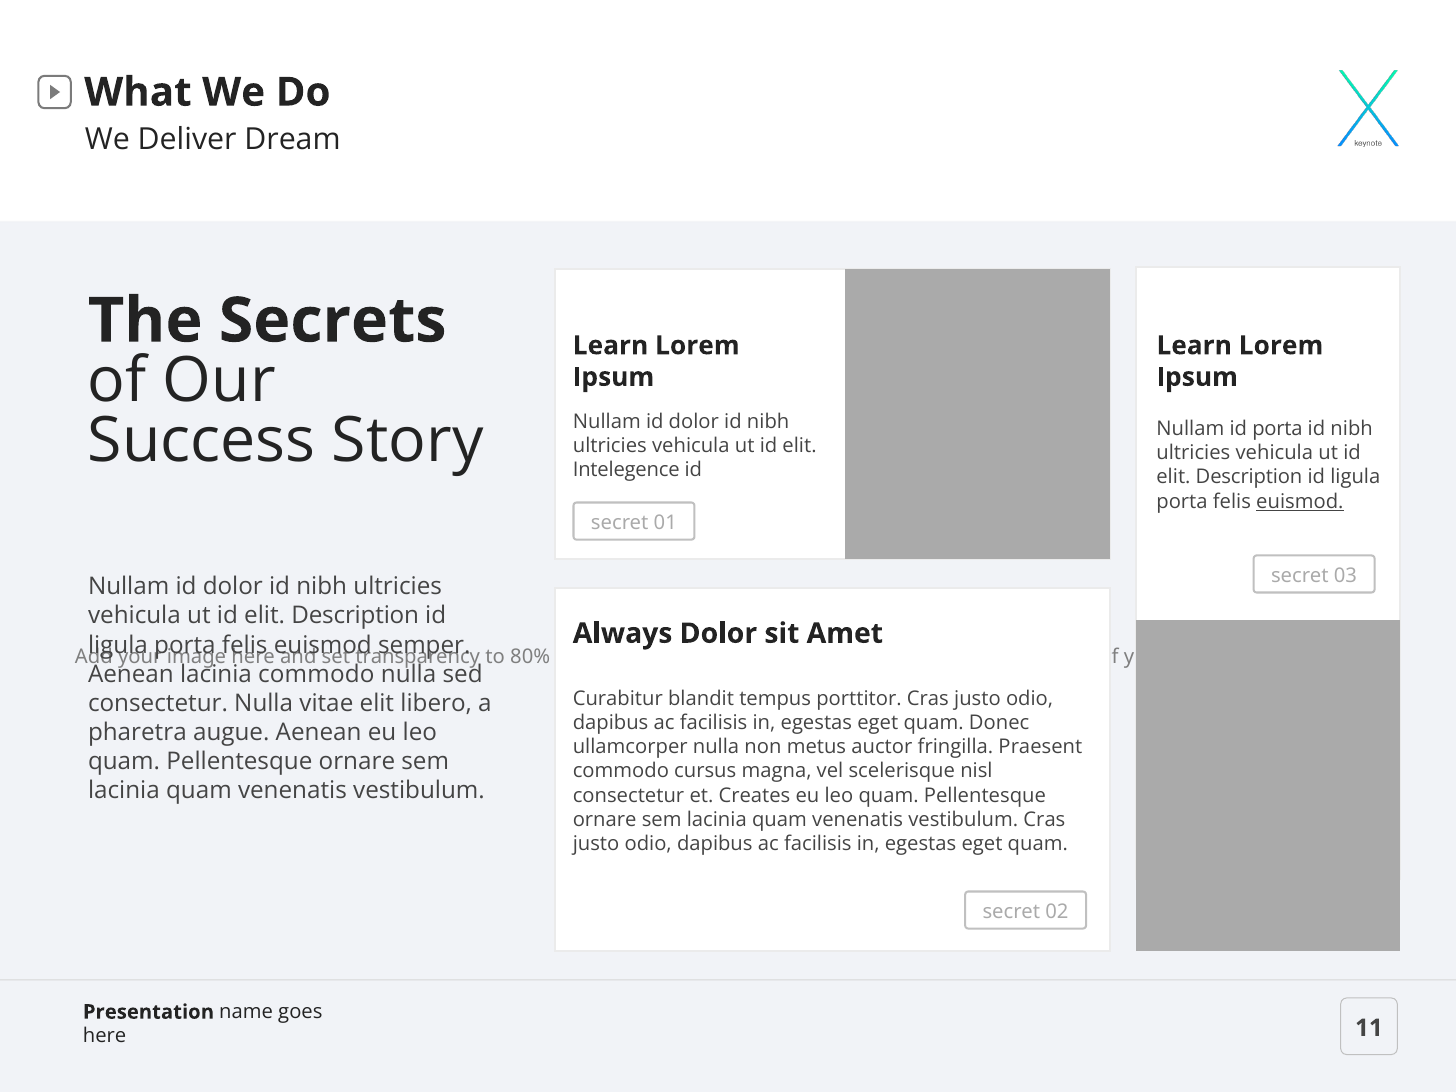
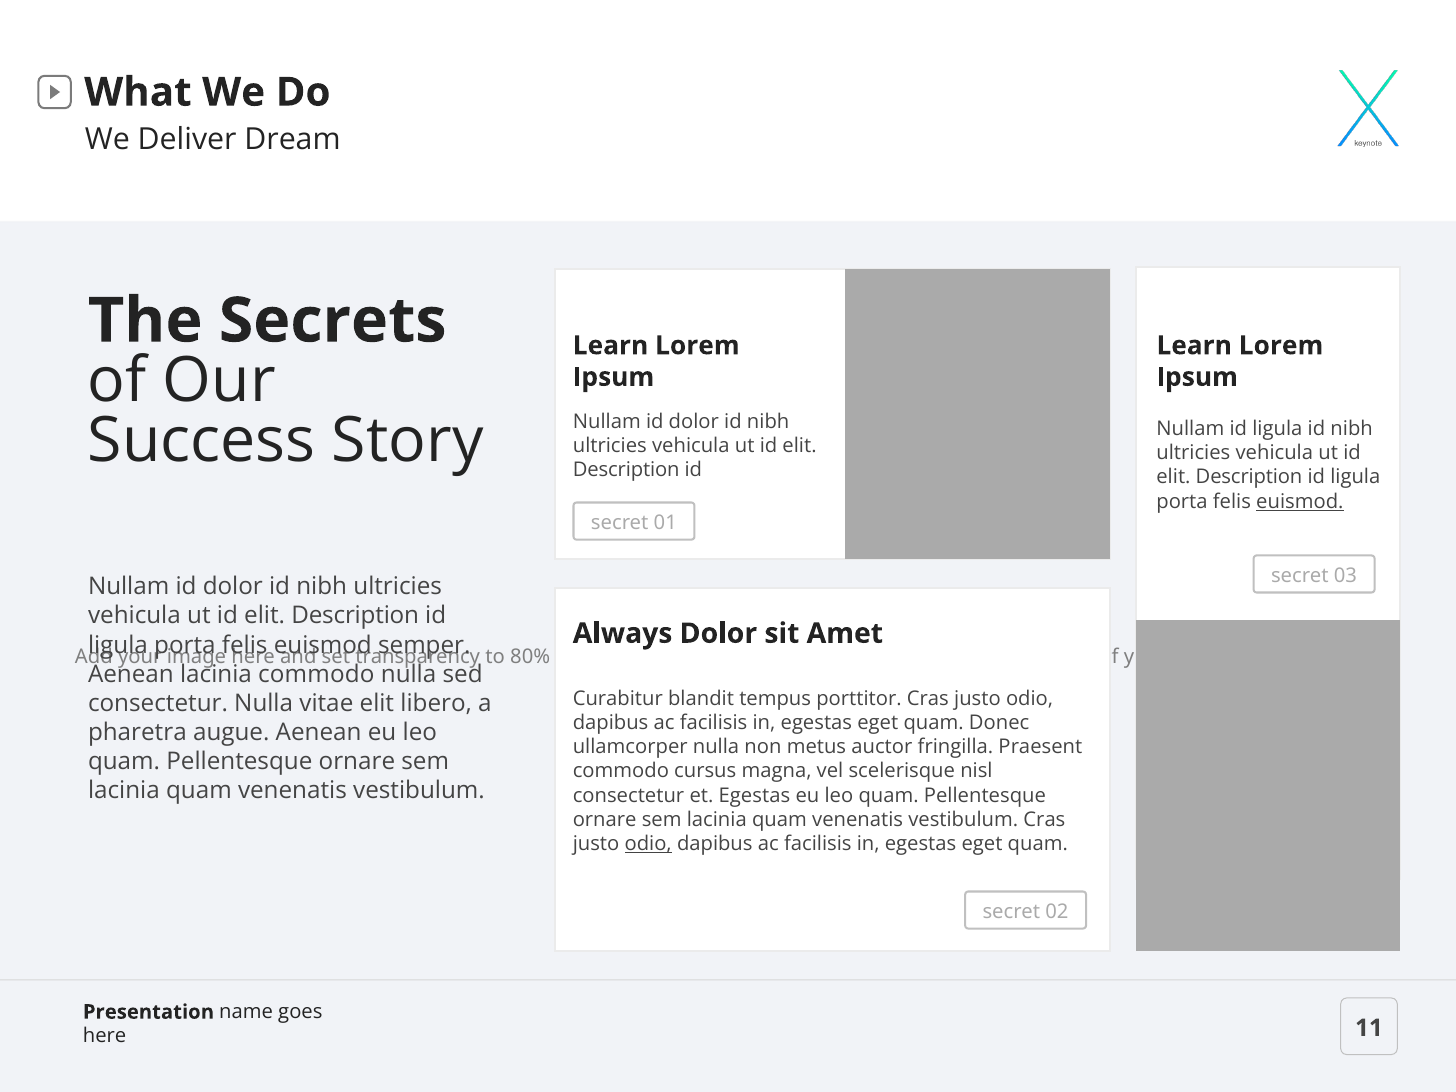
Nullam id porta: porta -> ligula
Intelegence at (626, 470): Intelegence -> Description
et Creates: Creates -> Egestas
odio at (648, 844) underline: none -> present
